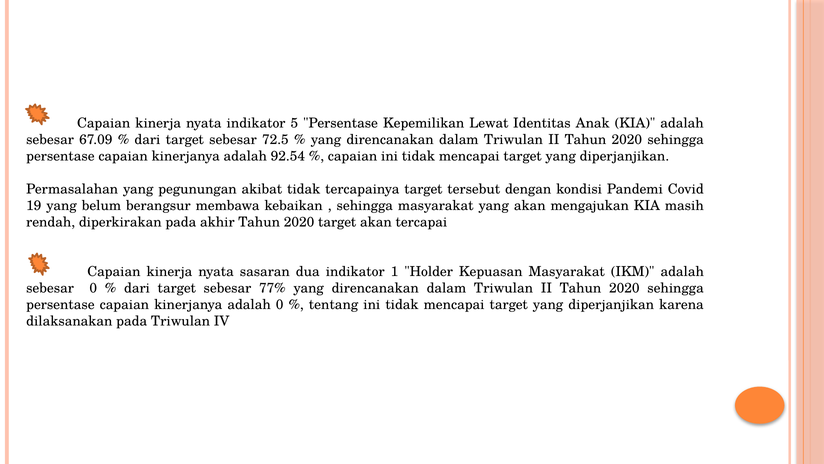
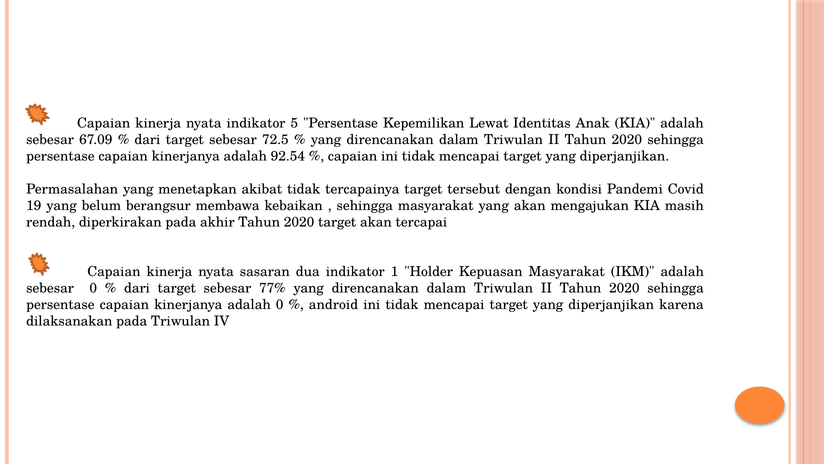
pegunungan: pegunungan -> menetapkan
tentang: tentang -> android
